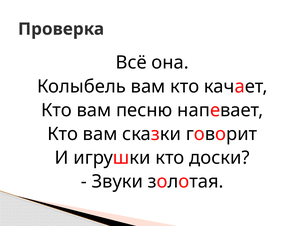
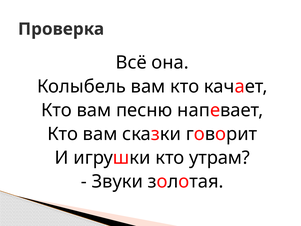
доски: доски -> утрам
